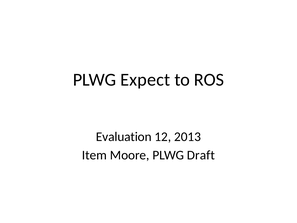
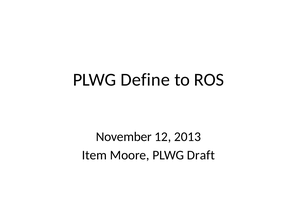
Expect: Expect -> Define
Evaluation: Evaluation -> November
